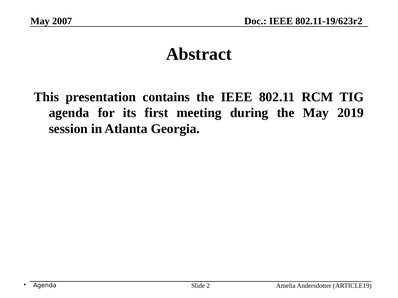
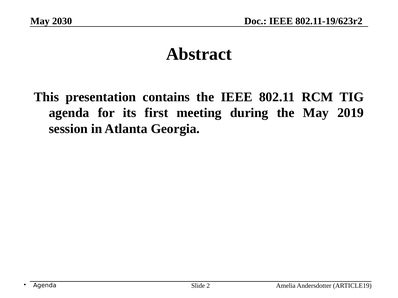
2007: 2007 -> 2030
